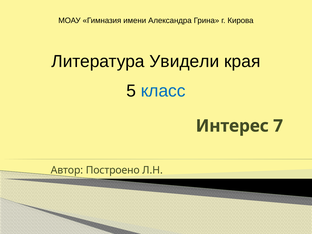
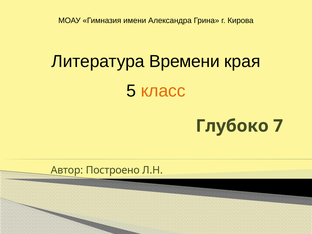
Увидели: Увидели -> Времени
класс colour: blue -> orange
Интерес: Интерес -> Глубоко
